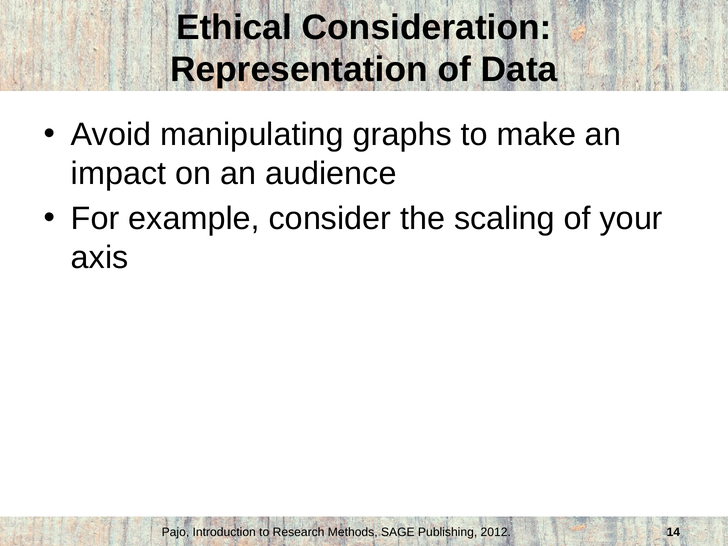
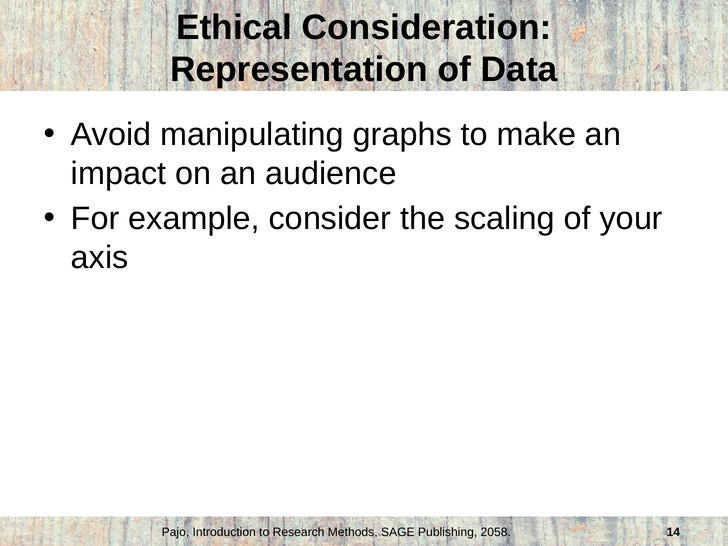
2012: 2012 -> 2058
